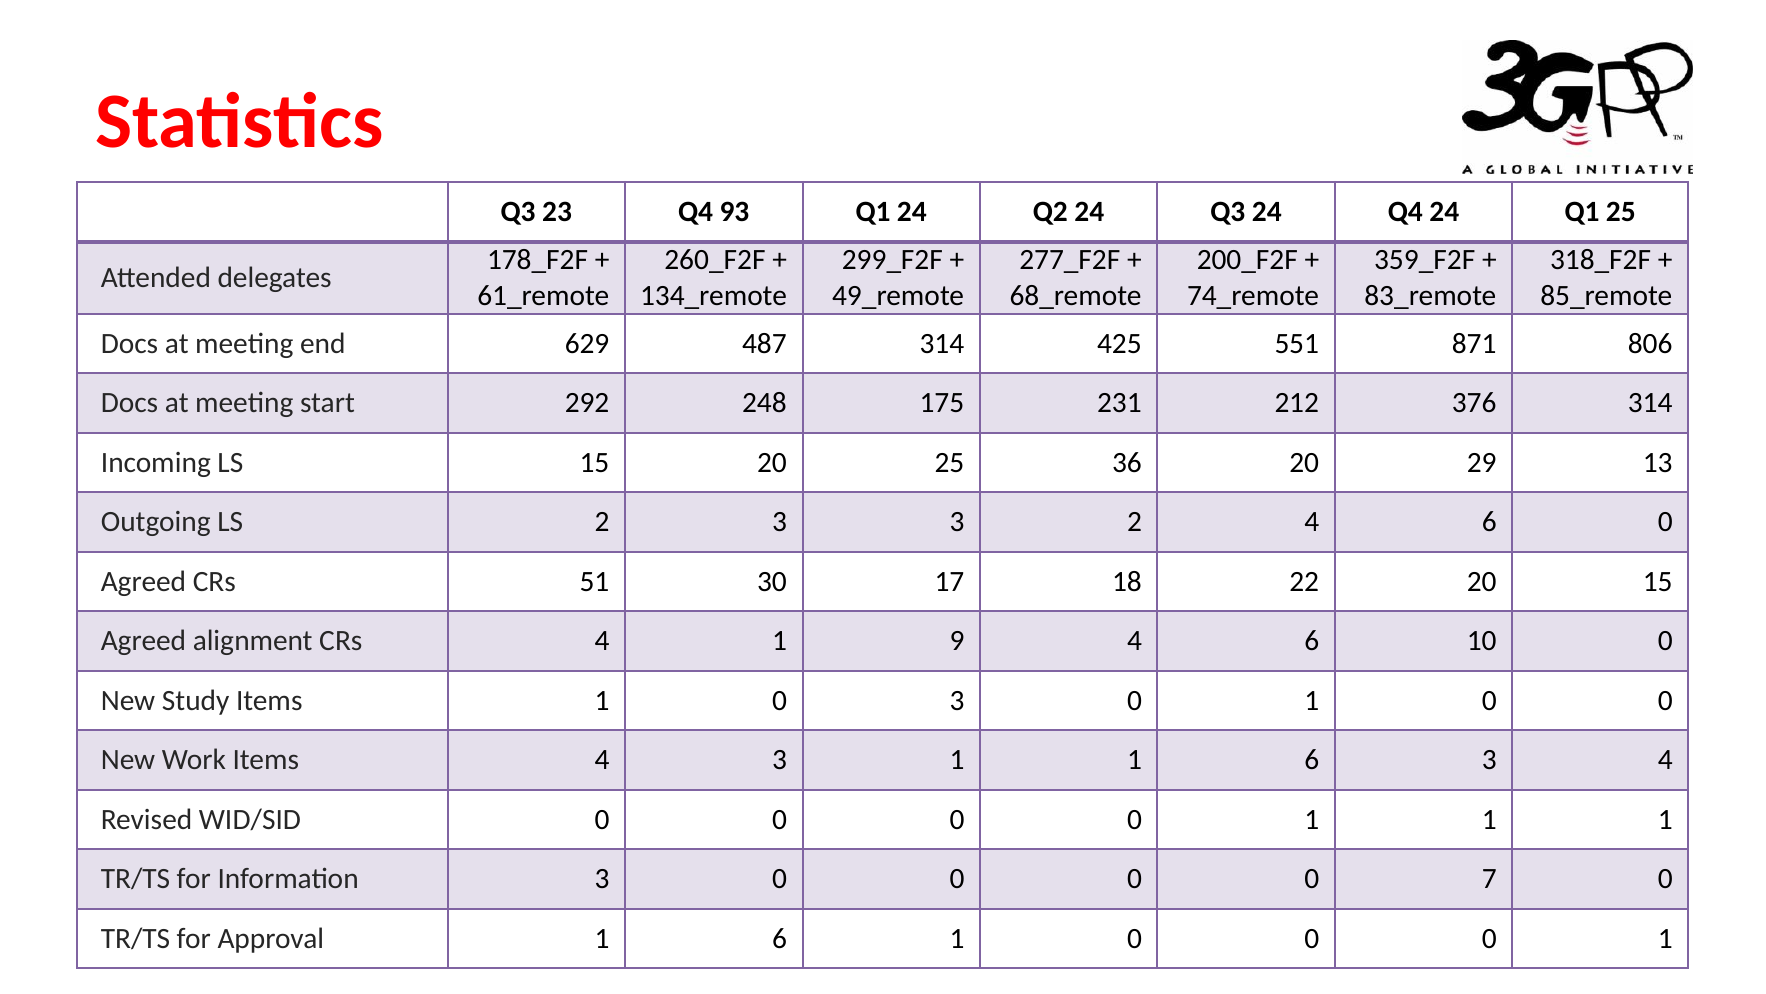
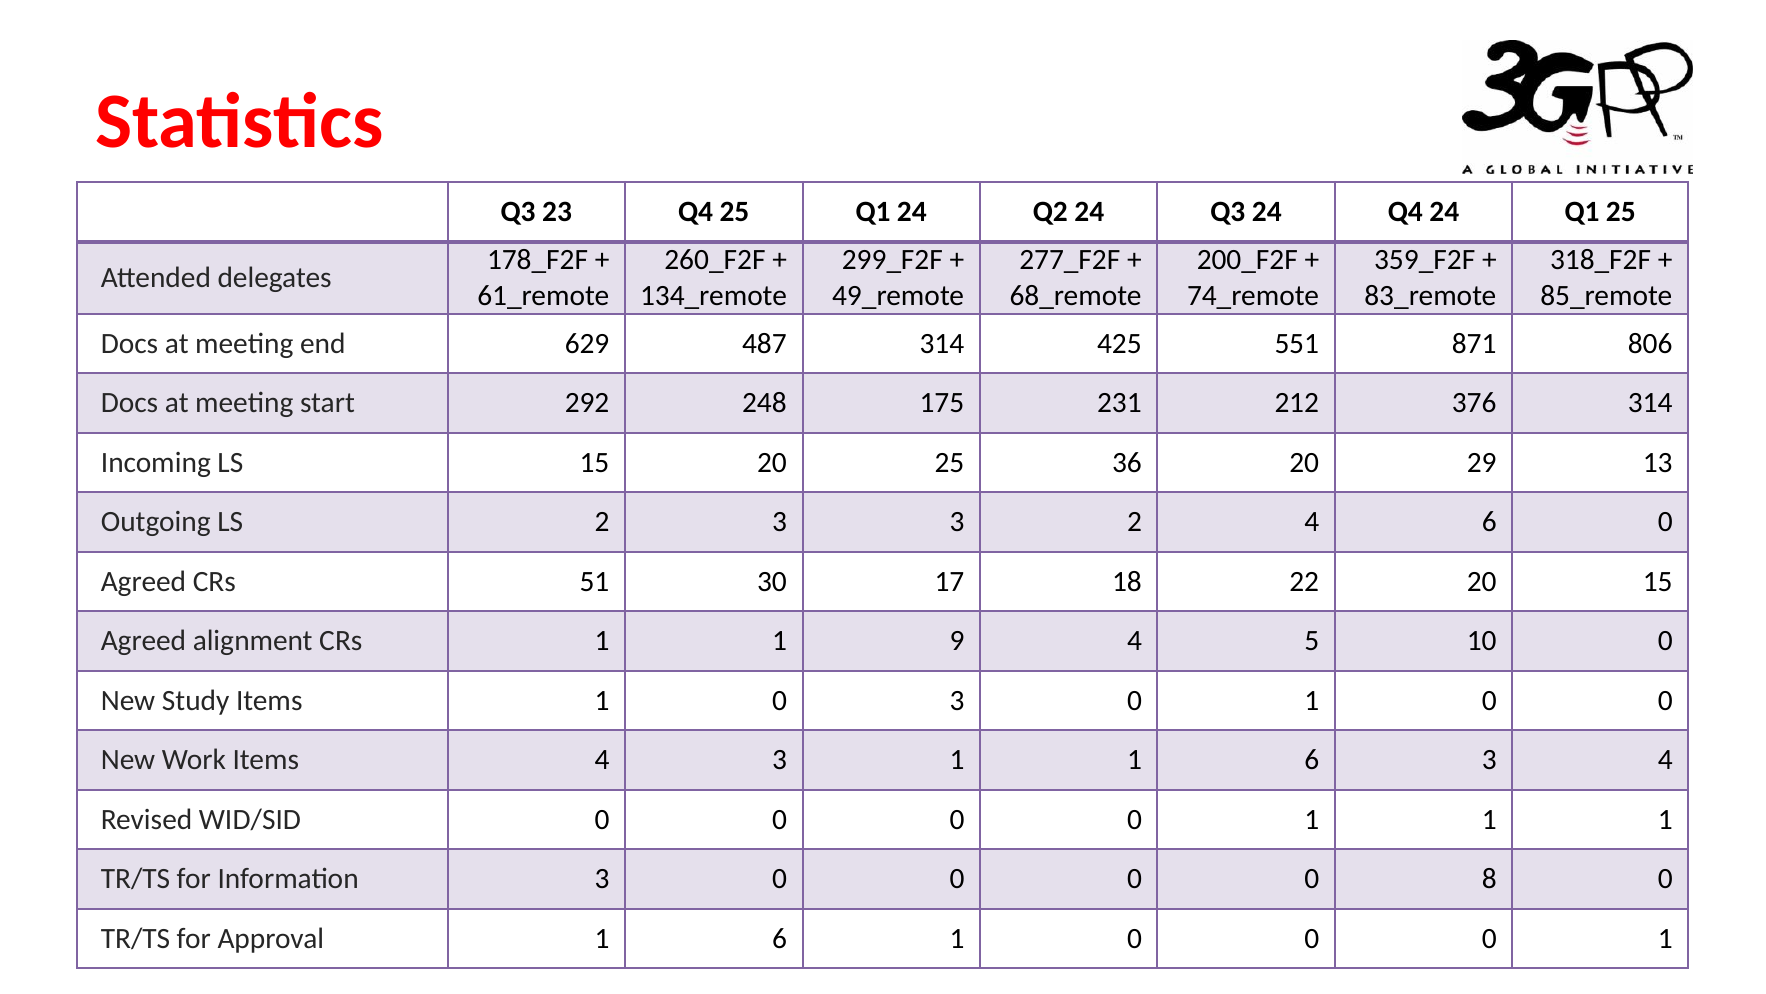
Q4 93: 93 -> 25
CRs 4: 4 -> 1
9 4 6: 6 -> 5
0 7: 7 -> 8
